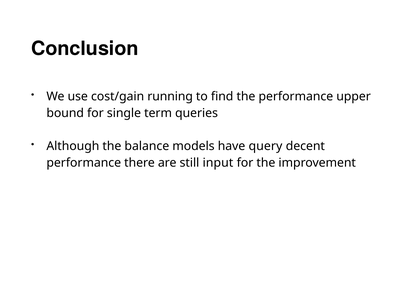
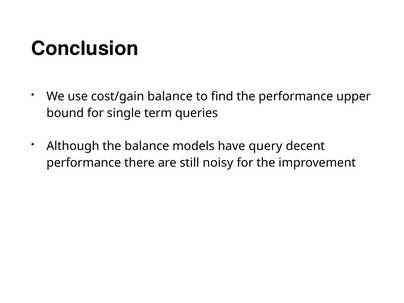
cost/gain running: running -> balance
input: input -> noisy
